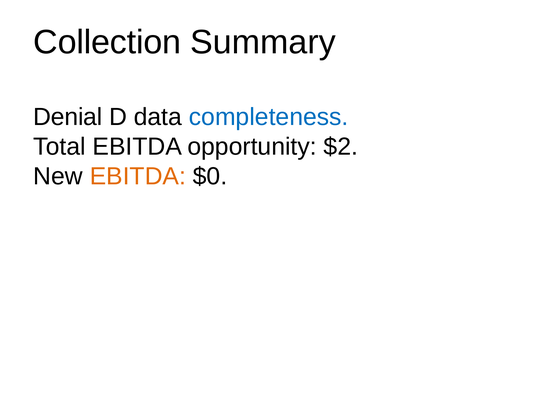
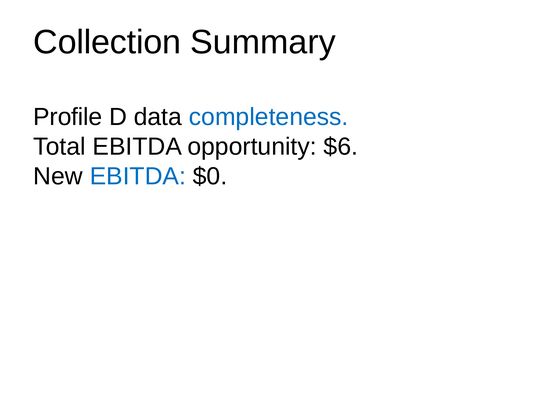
Denial: Denial -> Profile
$2: $2 -> $6
EBITDA at (138, 176) colour: orange -> blue
